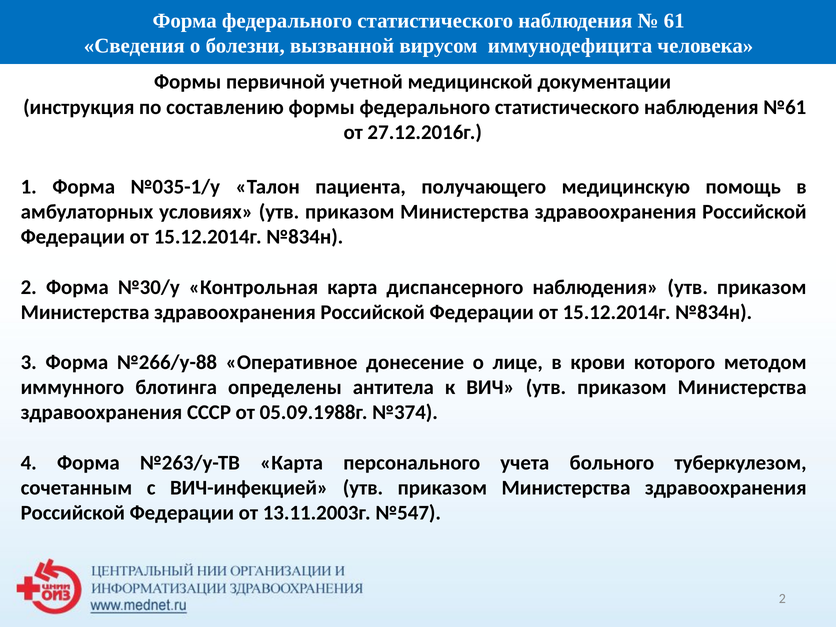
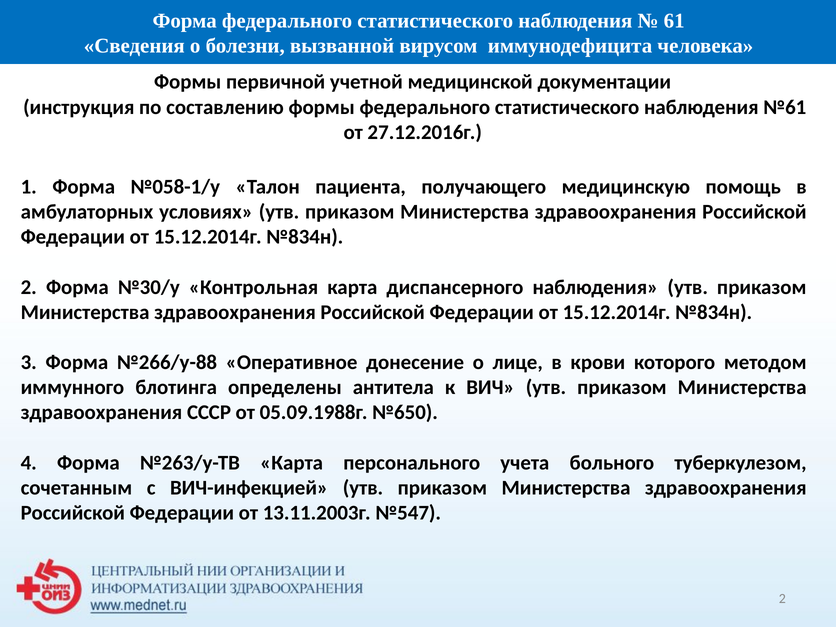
№035-1/у: №035-1/у -> №058-1/у
№374: №374 -> №650
